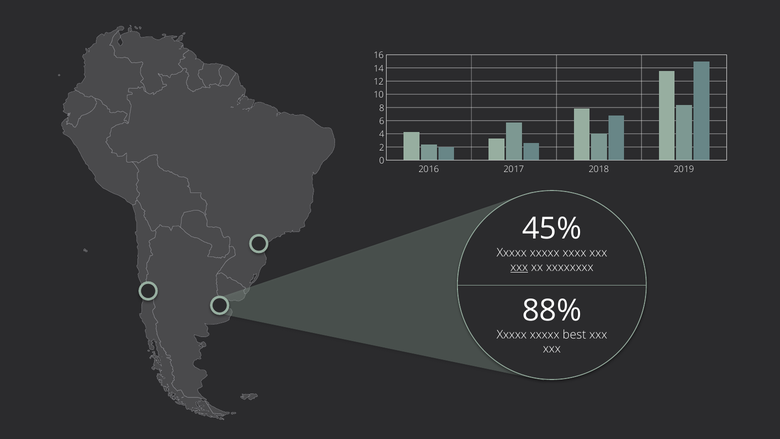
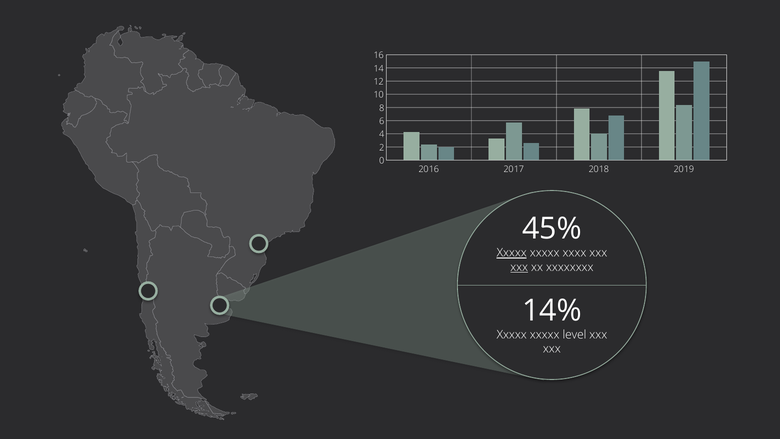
Xxxxx at (512, 253) underline: none -> present
88%: 88% -> 14%
best: best -> level
